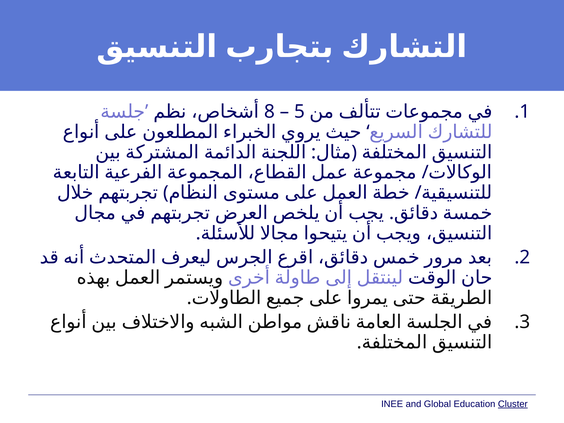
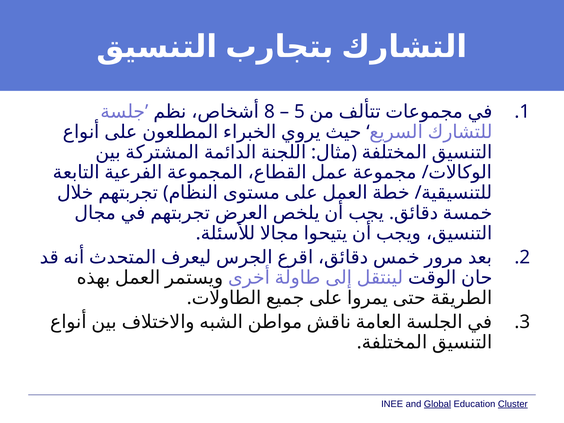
Global underline: none -> present
